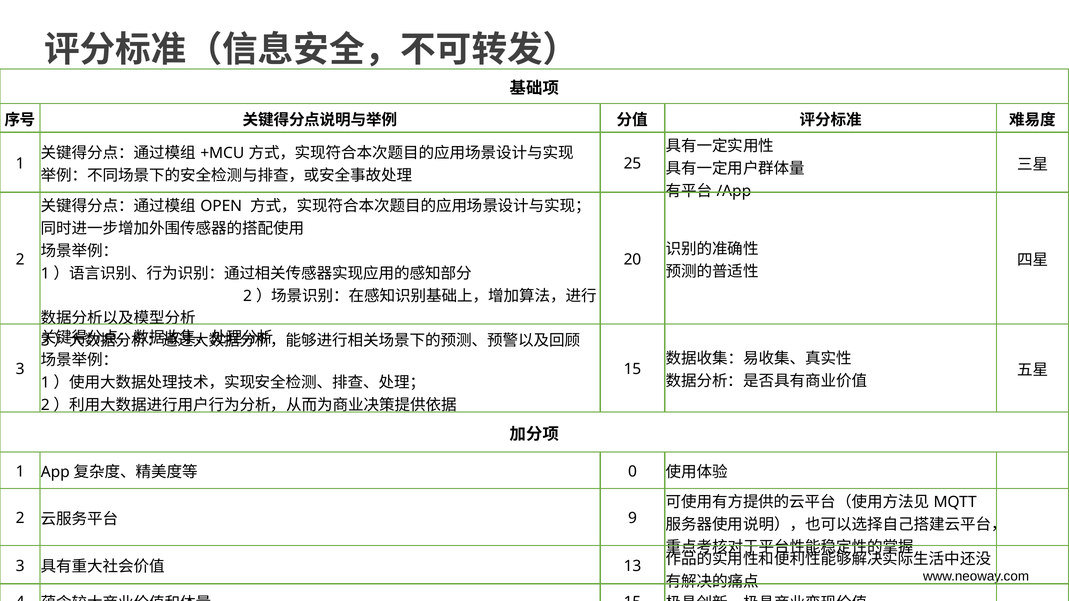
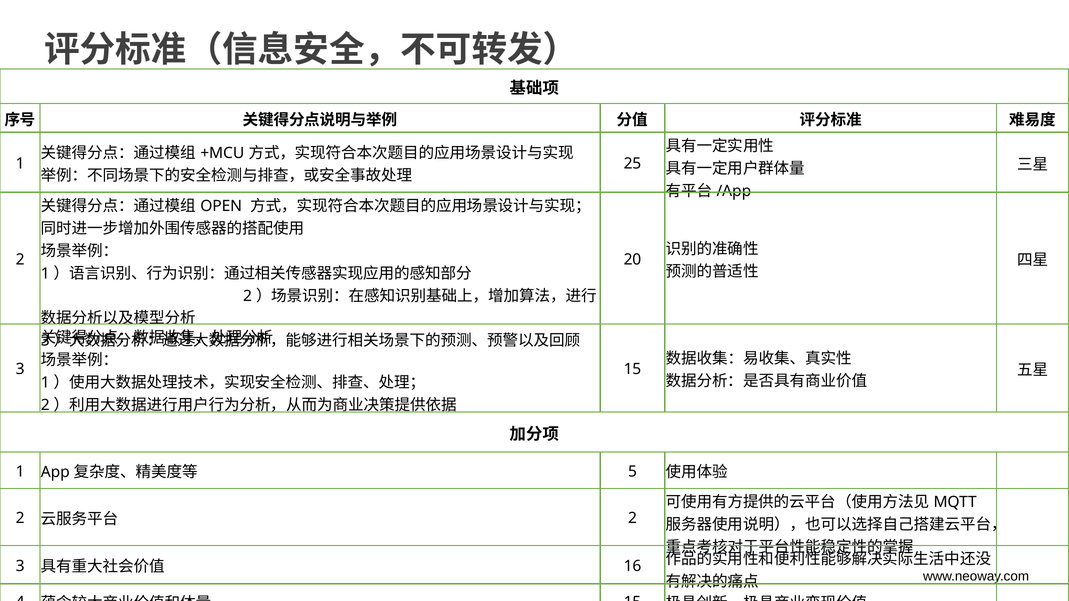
0: 0 -> 5
9 at (633, 519): 9 -> 2
13: 13 -> 16
